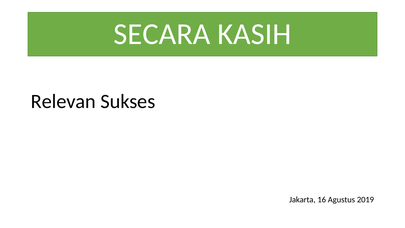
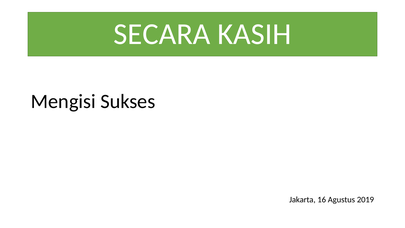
Relevan: Relevan -> Mengisi
